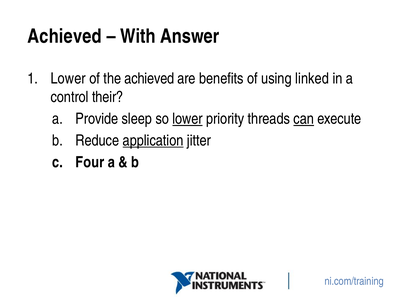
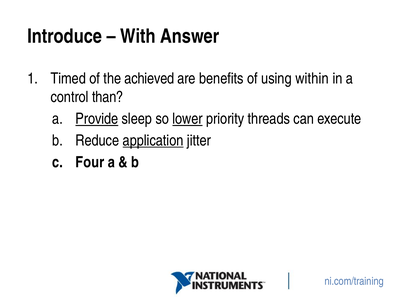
Achieved at (65, 36): Achieved -> Introduce
Lower at (68, 78): Lower -> Timed
linked: linked -> within
their: their -> than
Provide underline: none -> present
can underline: present -> none
